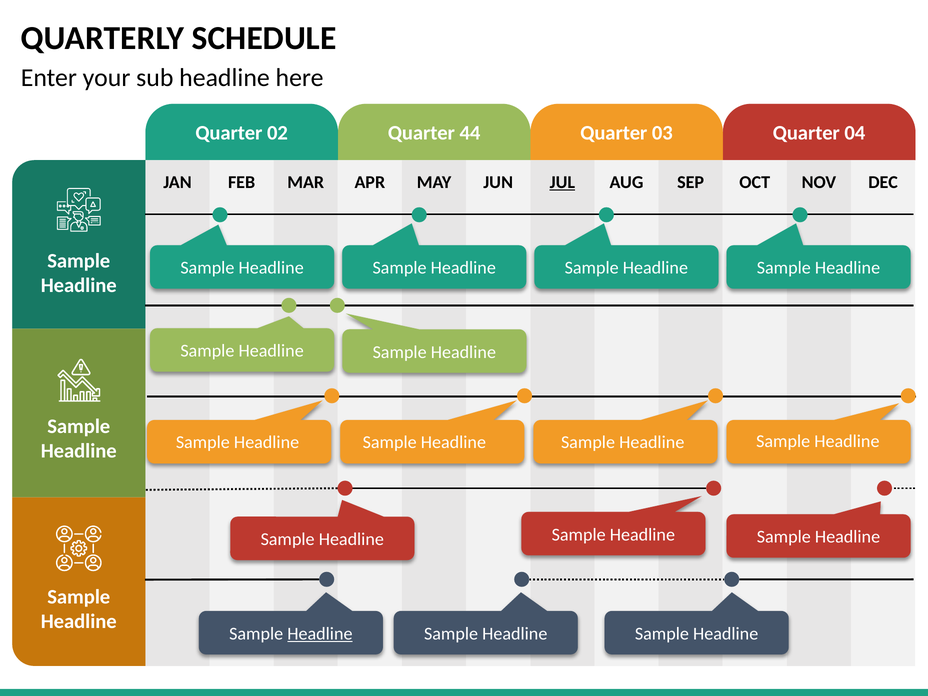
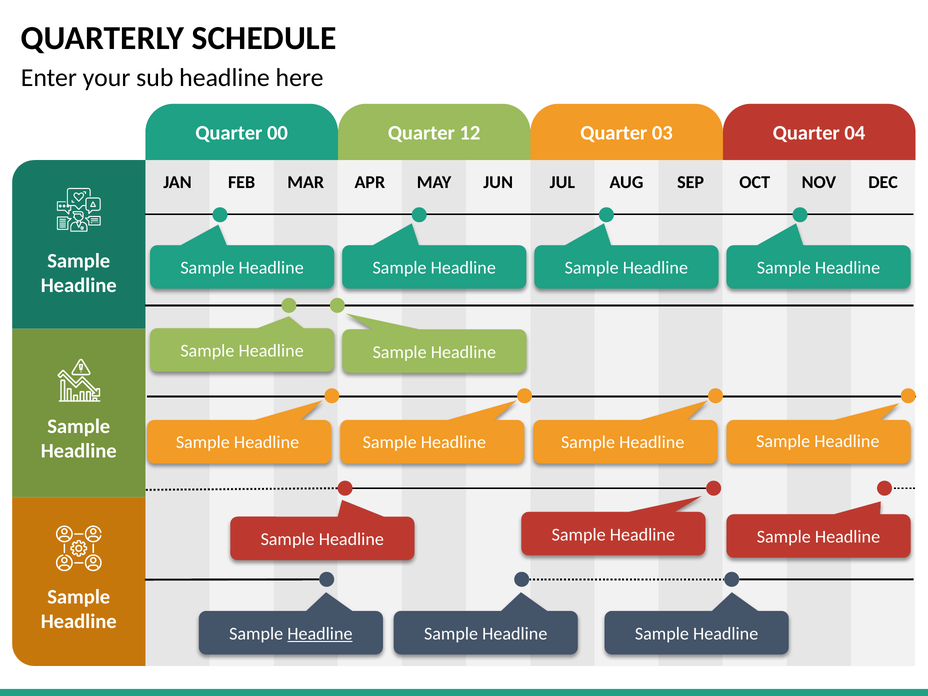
02: 02 -> 00
44: 44 -> 12
JUL underline: present -> none
